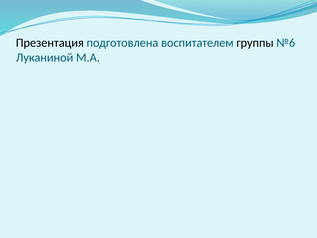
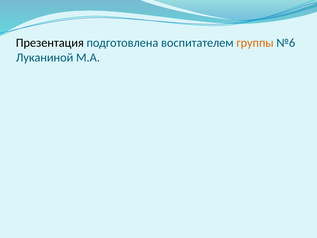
группы colour: black -> orange
